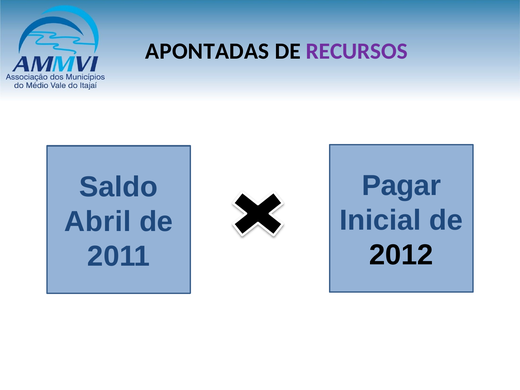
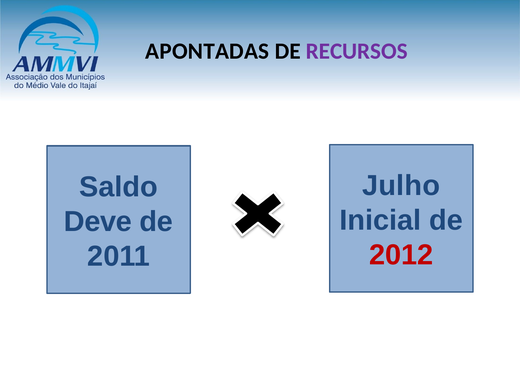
Pagar: Pagar -> Julho
Abril: Abril -> Deve
2012 colour: black -> red
